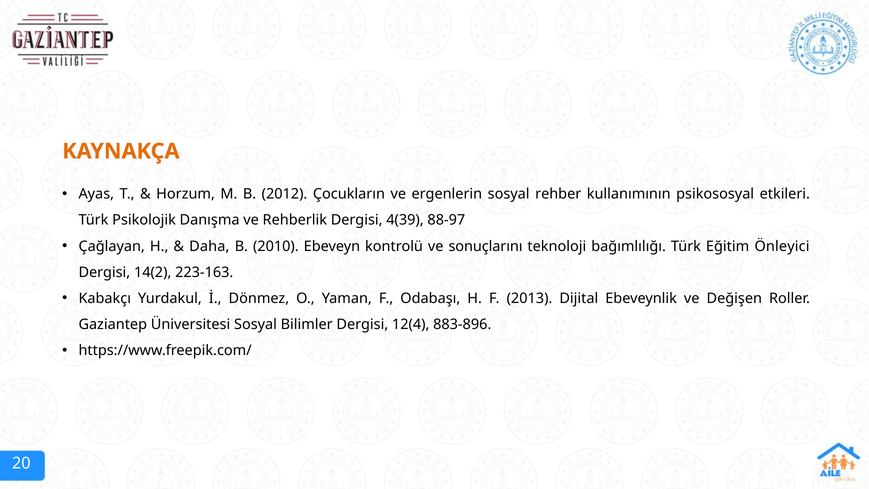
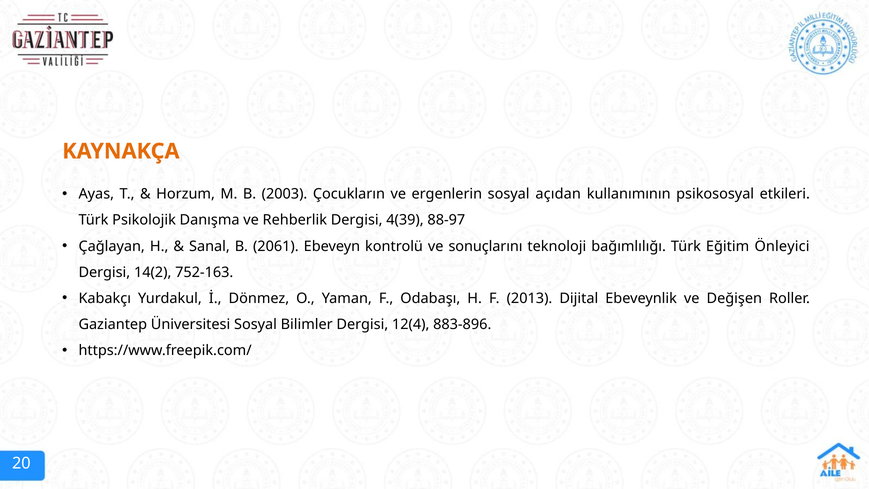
2012: 2012 -> 2003
rehber: rehber -> açıdan
Daha: Daha -> Sanal
2010: 2010 -> 2061
223-163: 223-163 -> 752-163
